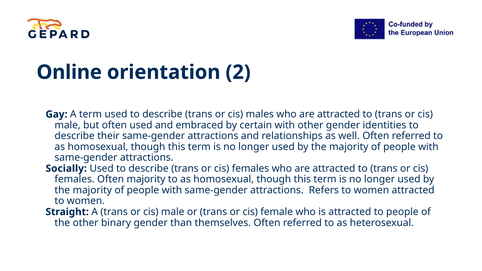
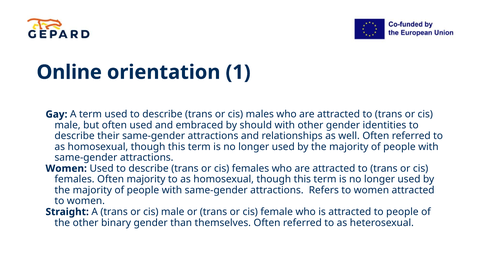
2: 2 -> 1
certain: certain -> should
Socially at (66, 169): Socially -> Women
